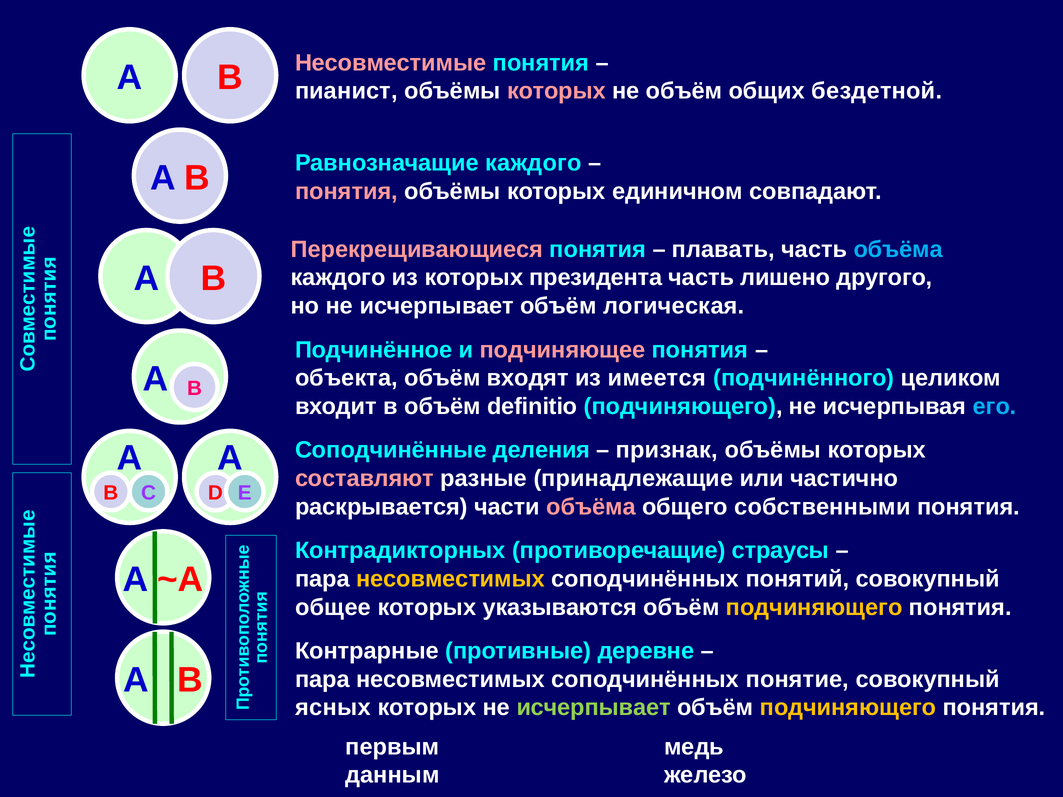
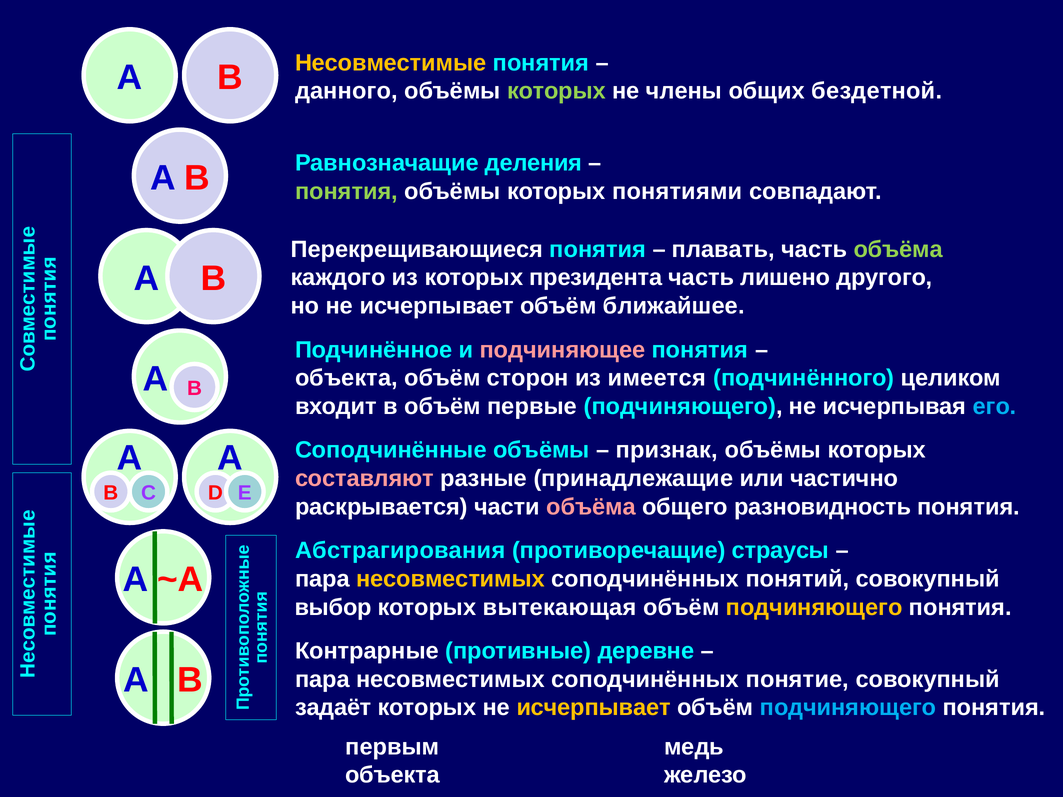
Несовместимые colour: pink -> yellow
пианист: пианист -> данного
которых at (556, 91) colour: pink -> light green
не объём: объём -> члены
Равнозначащие каждого: каждого -> деления
понятия at (346, 192) colour: pink -> light green
единичном: единичном -> понятиями
Перекрещивающиеся colour: pink -> white
объёма at (898, 249) colour: light blue -> light green
логическая: логическая -> ближайшее
входят: входят -> сторон
definitio: definitio -> первые
Соподчинённые деления: деления -> объёмы
собственными: собственными -> разновидность
Контрадикторных: Контрадикторных -> Абстрагирования
общее: общее -> выбор
указываются: указываются -> вытекающая
ясных: ясных -> задаёт
исчерпывает at (594, 708) colour: light green -> yellow
подчиняющего at (848, 708) colour: yellow -> light blue
данным at (392, 775): данным -> объекта
